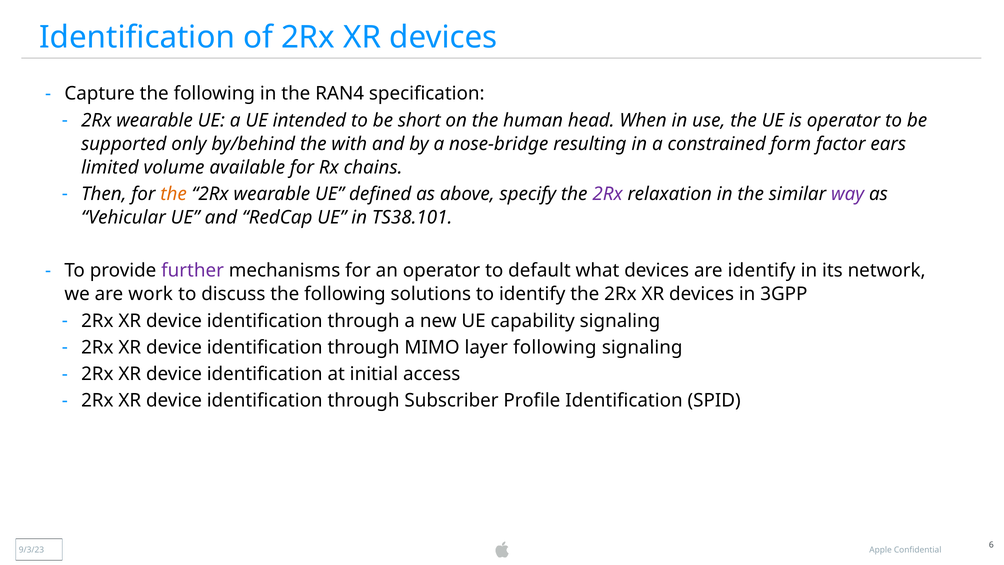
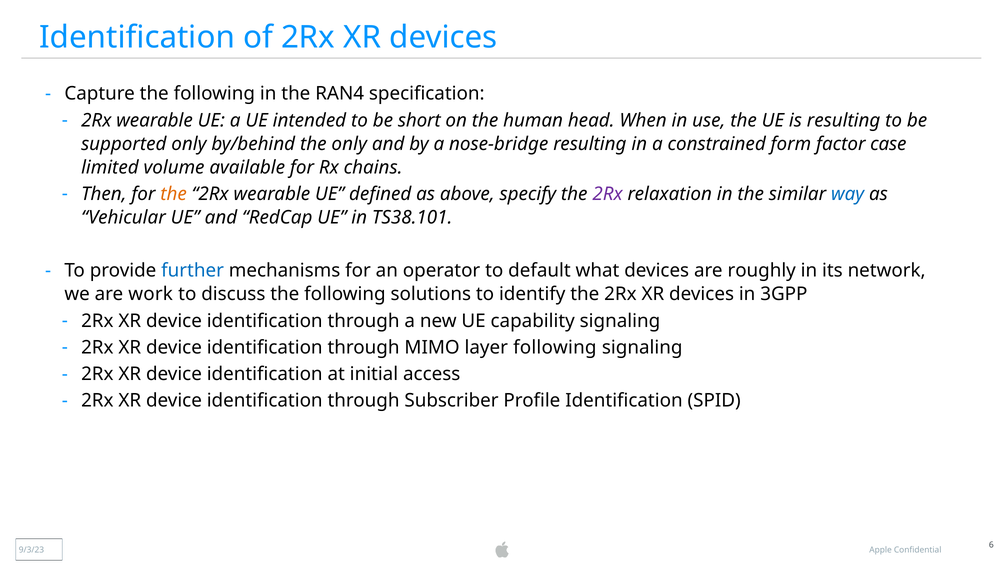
is operator: operator -> resulting
the with: with -> only
ears: ears -> case
way colour: purple -> blue
further colour: purple -> blue
are identify: identify -> roughly
